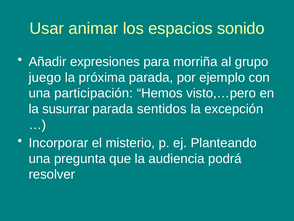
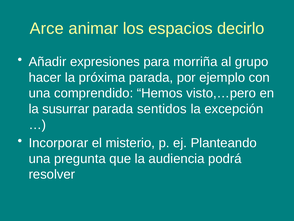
Usar: Usar -> Arce
sonido: sonido -> decirlo
juego: juego -> hacer
participación: participación -> comprendido
